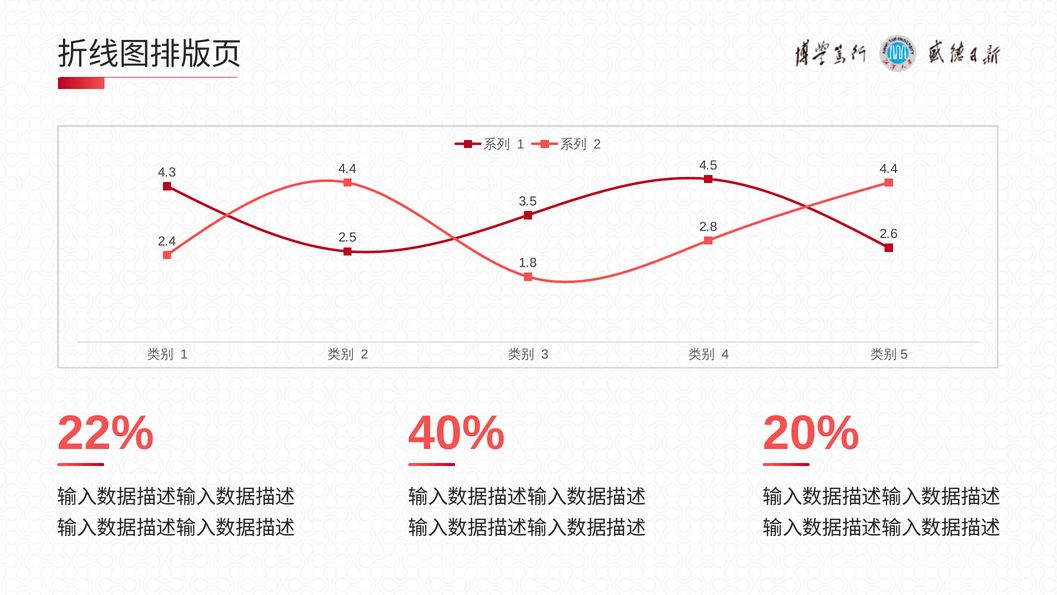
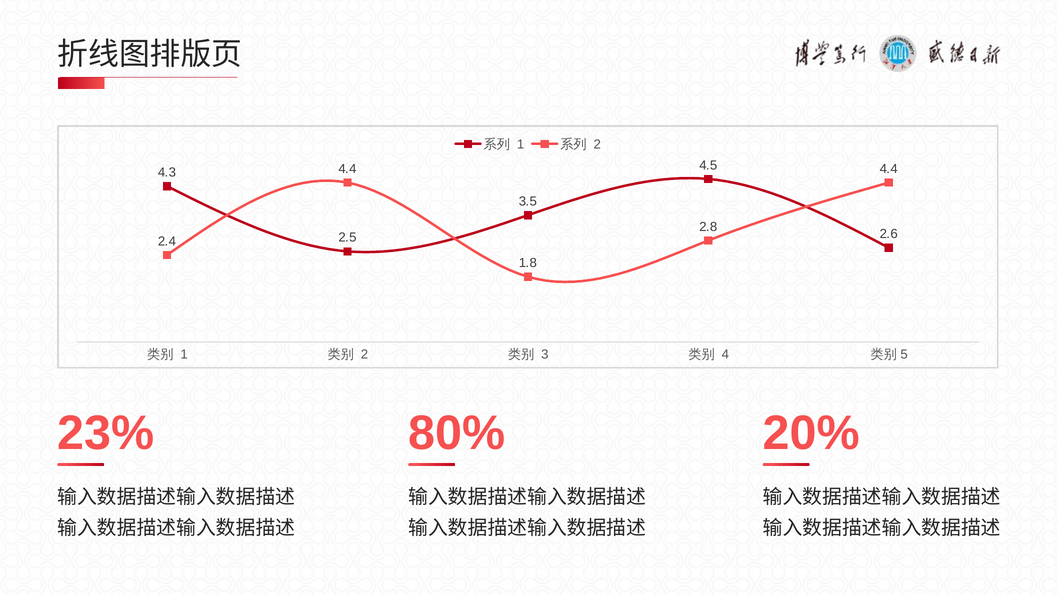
22%: 22% -> 23%
40%: 40% -> 80%
